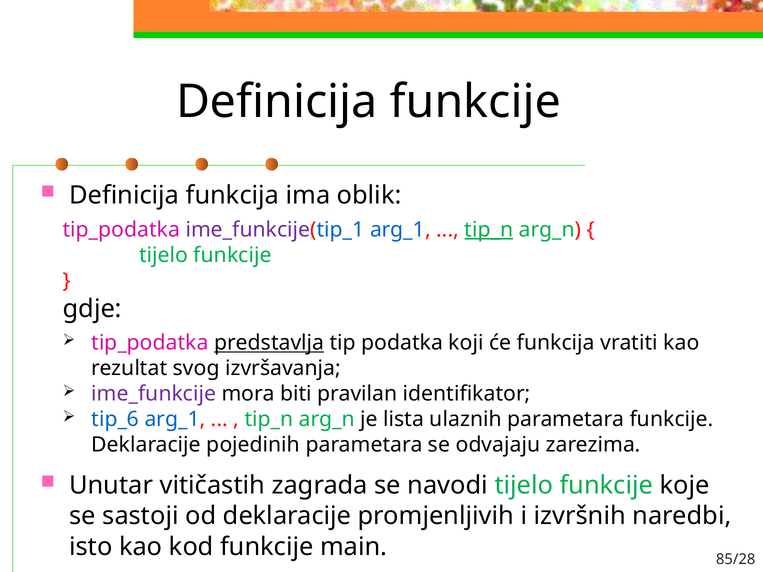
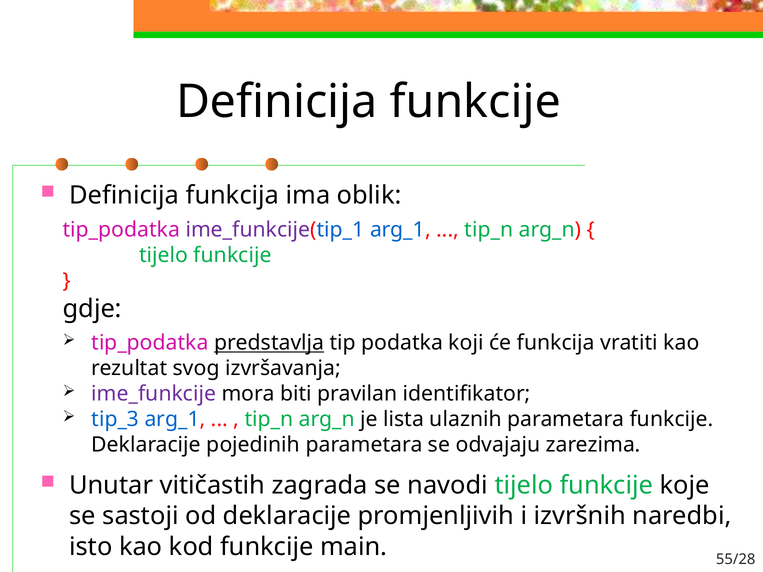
tip_n at (489, 230) underline: present -> none
tip_6: tip_6 -> tip_3
85/28: 85/28 -> 55/28
